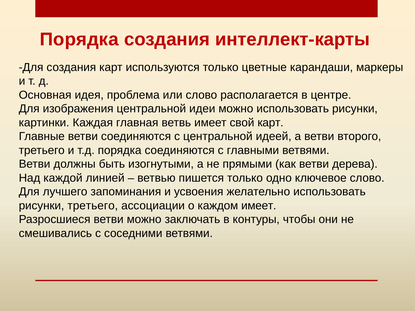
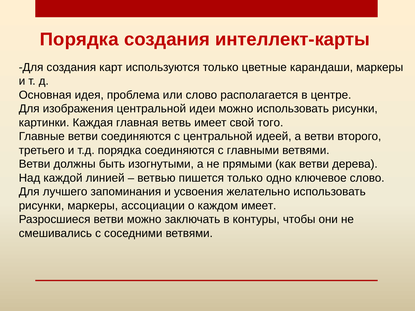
свой карт: карт -> того
рисунки третьего: третьего -> маркеры
